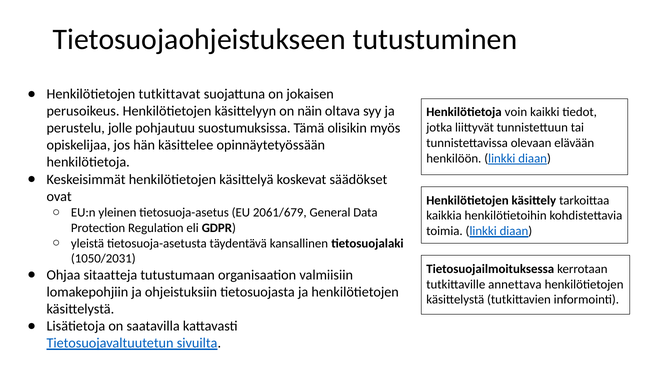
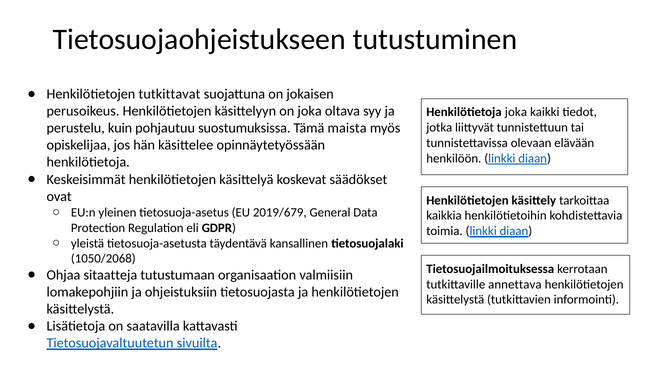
on näin: näin -> joka
Henkilötietoja voin: voin -> joka
jolle: jolle -> kuin
olisikin: olisikin -> maista
2061/679: 2061/679 -> 2019/679
1050/2031: 1050/2031 -> 1050/2068
